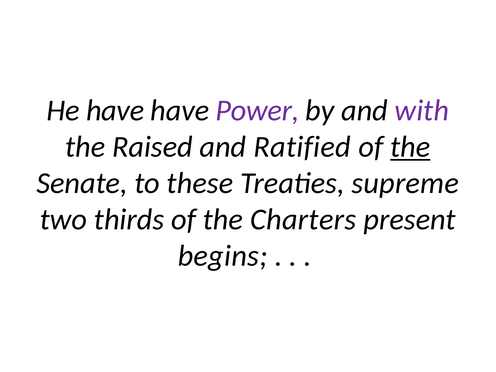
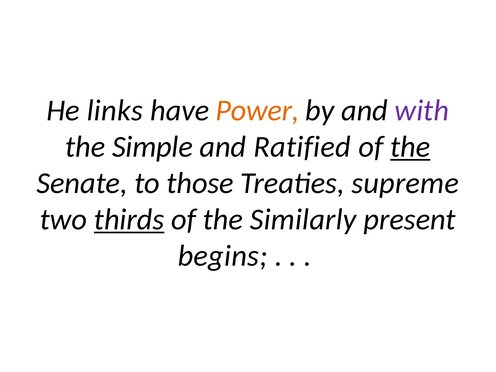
He have: have -> links
Power colour: purple -> orange
Raised: Raised -> Simple
these: these -> those
thirds underline: none -> present
Charters: Charters -> Similarly
